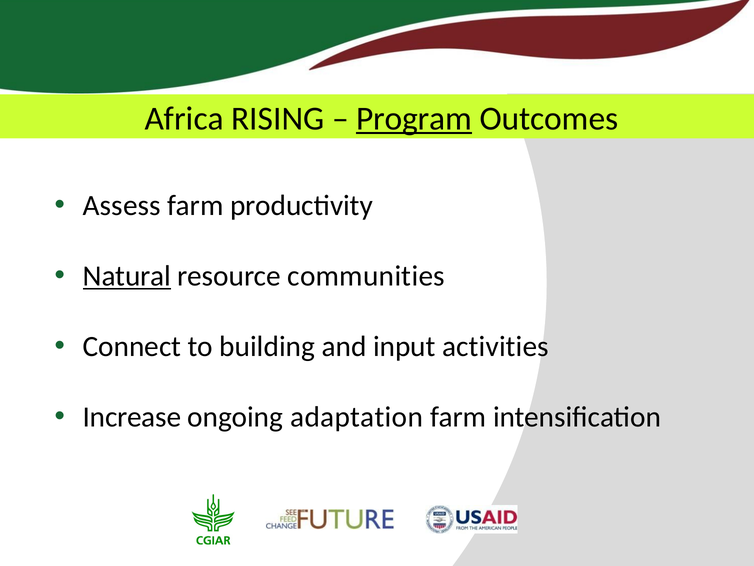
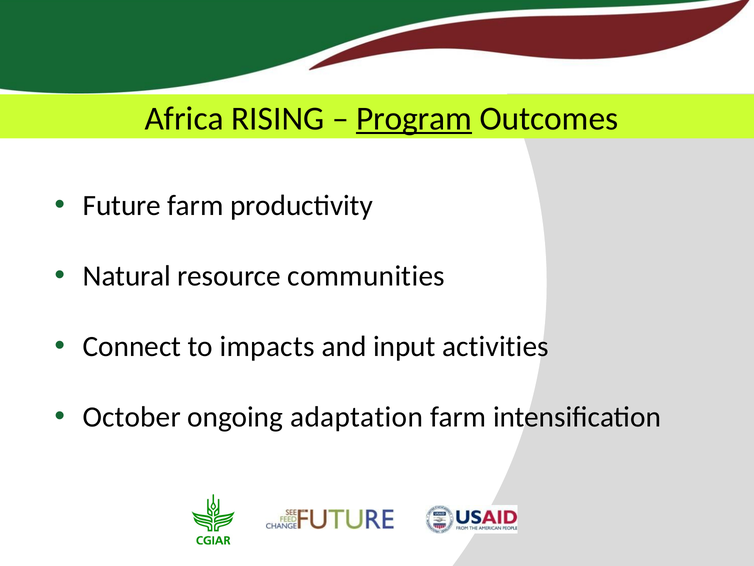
Assess: Assess -> Future
Natural underline: present -> none
building: building -> impacts
Increase: Increase -> October
